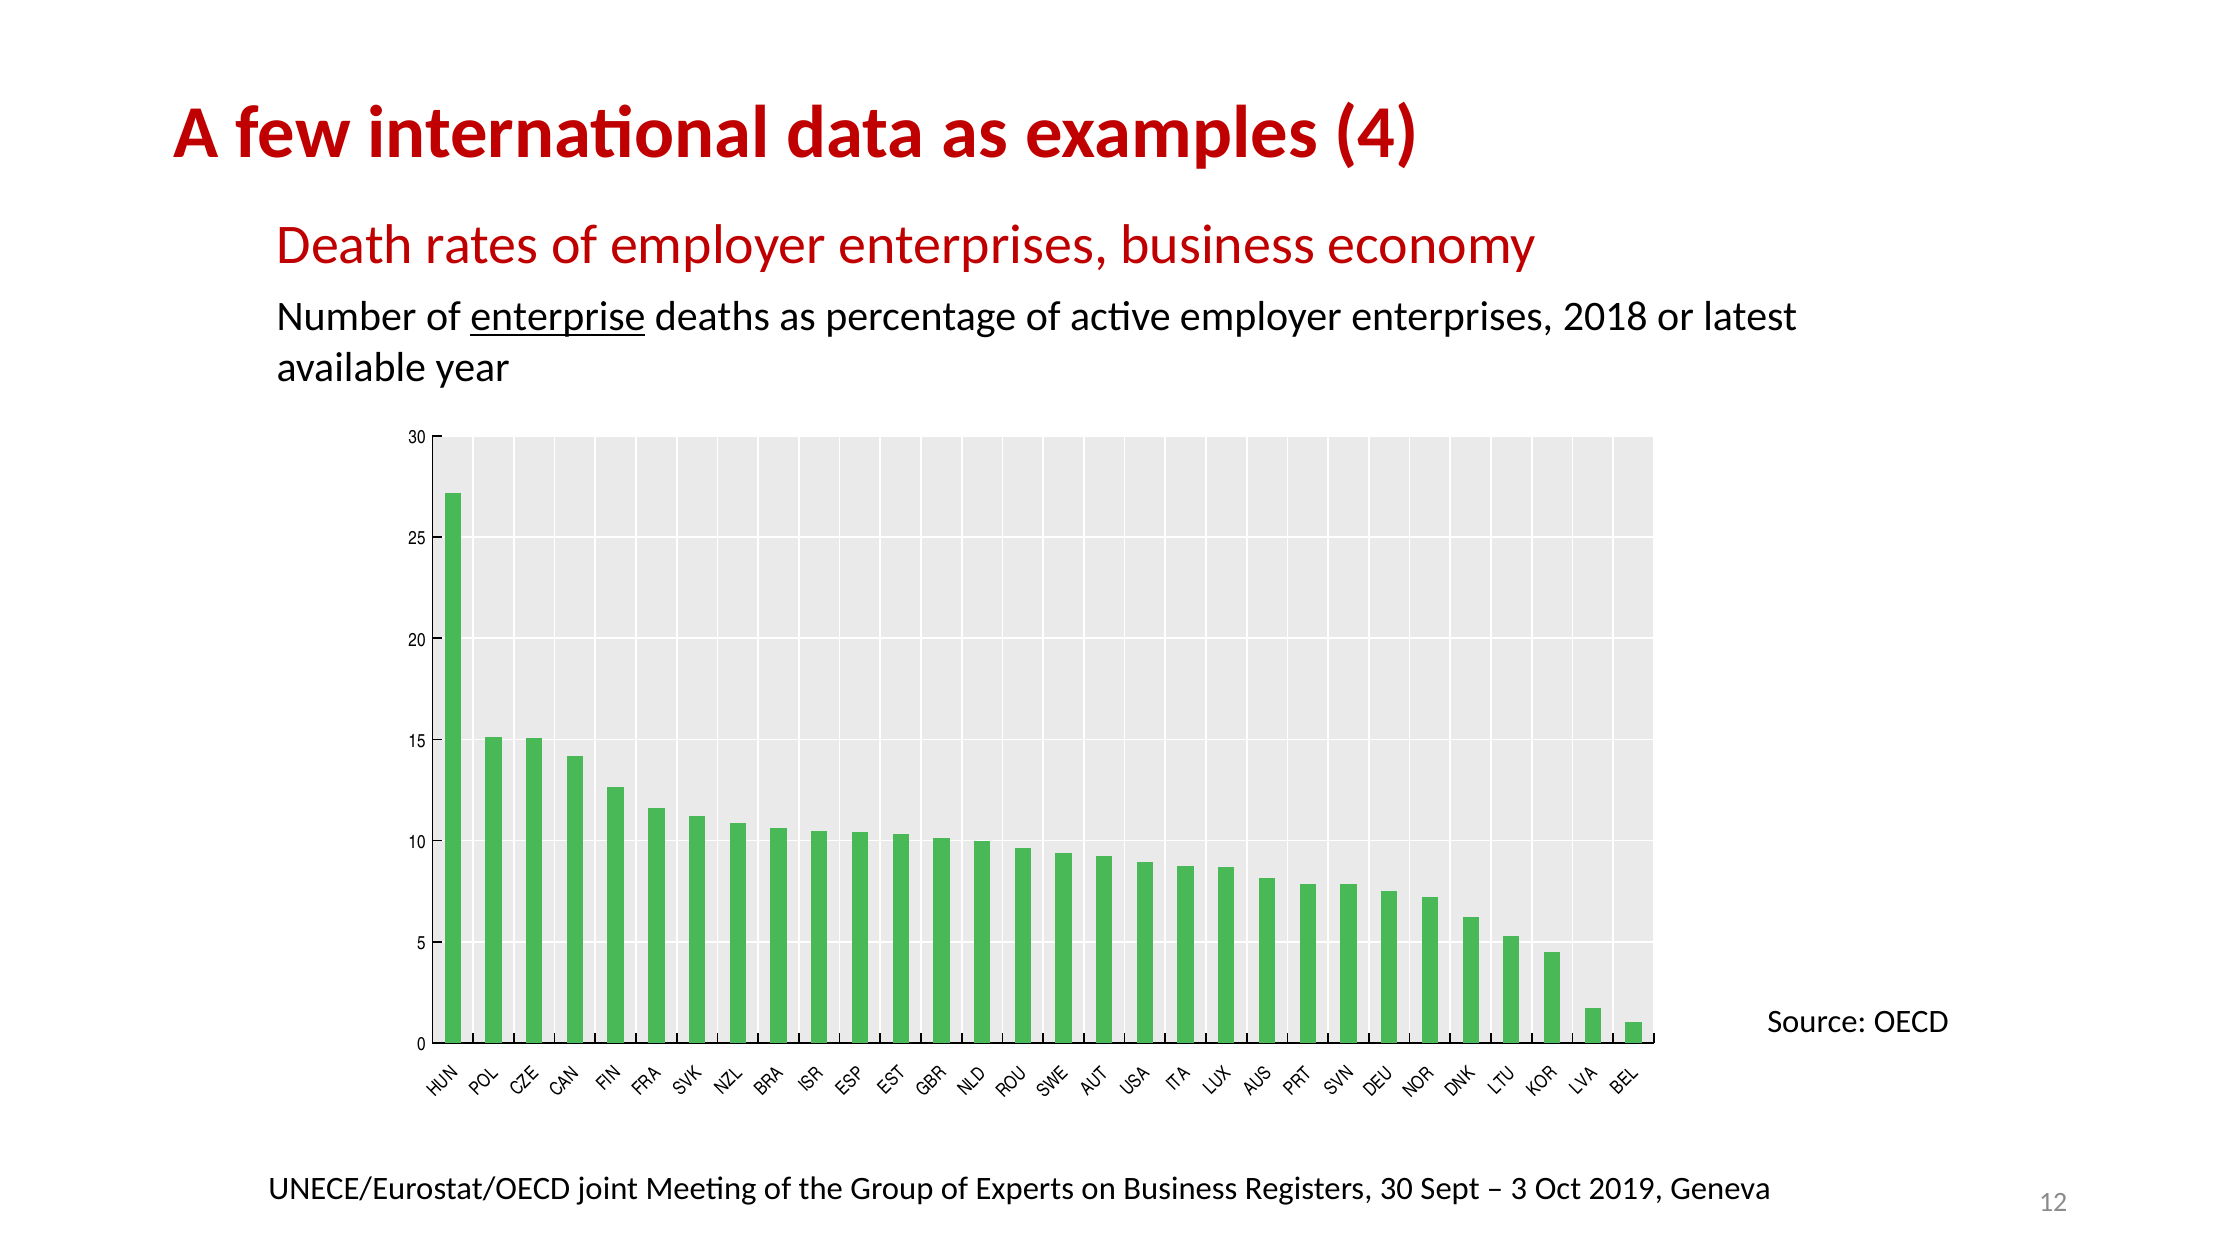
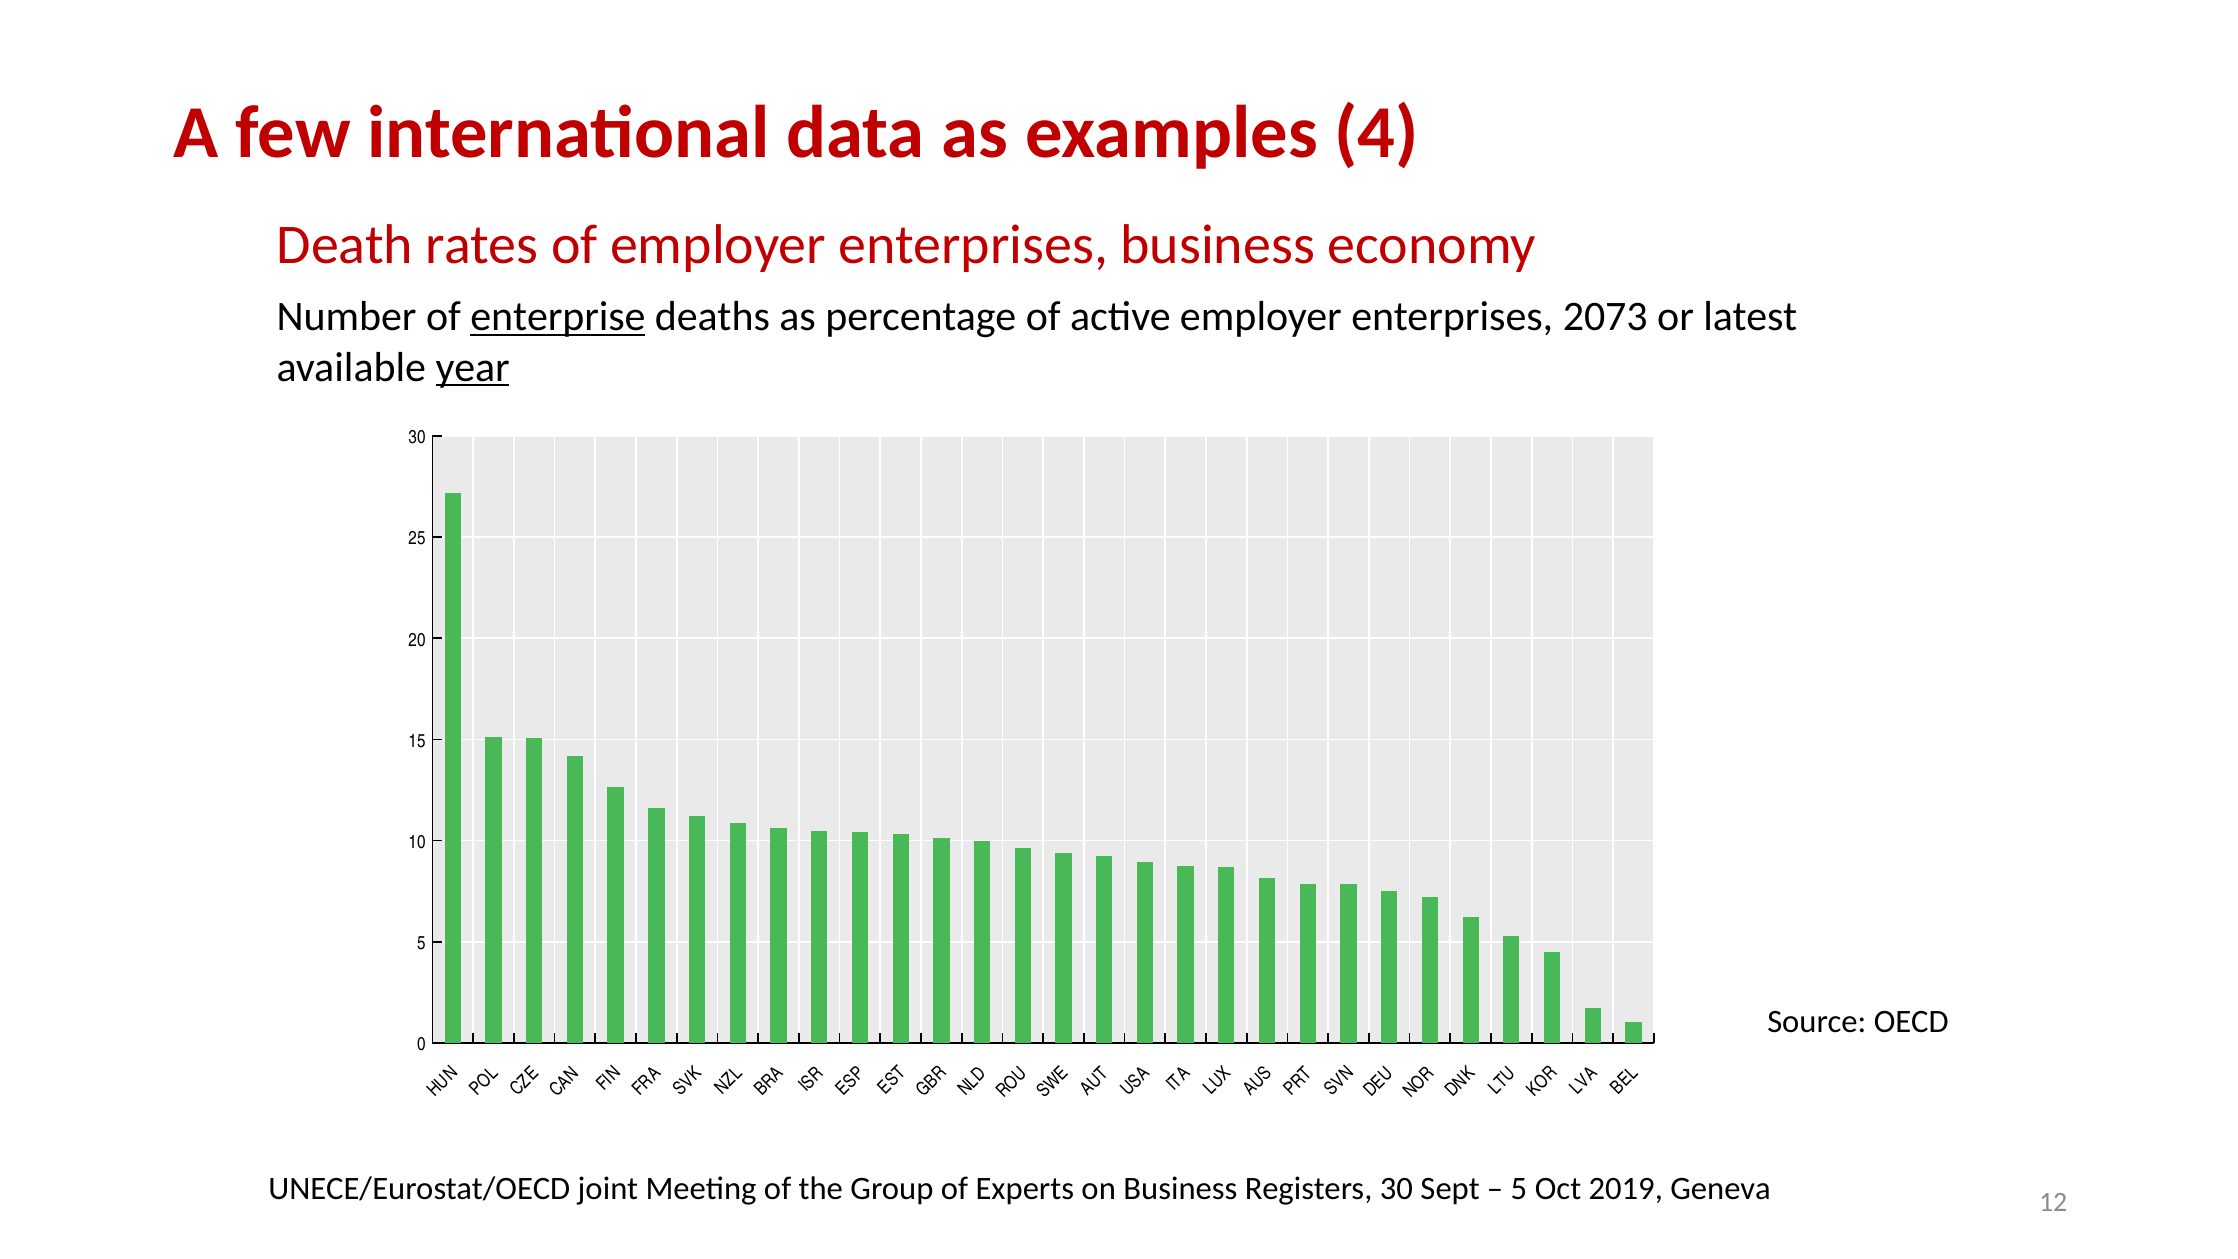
2018: 2018 -> 2073
year underline: none -> present
3 at (1519, 1189): 3 -> 5
